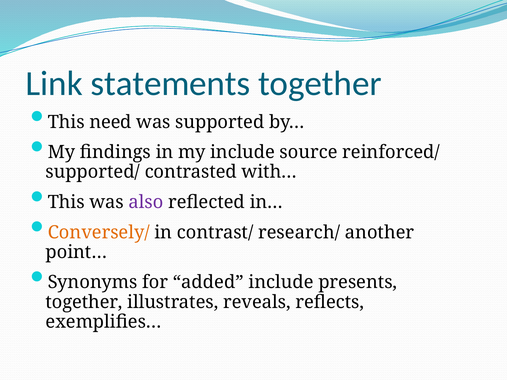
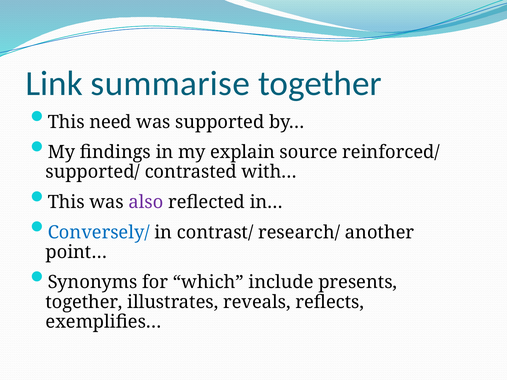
statements: statements -> summarise
my include: include -> explain
Conversely/ colour: orange -> blue
added: added -> which
